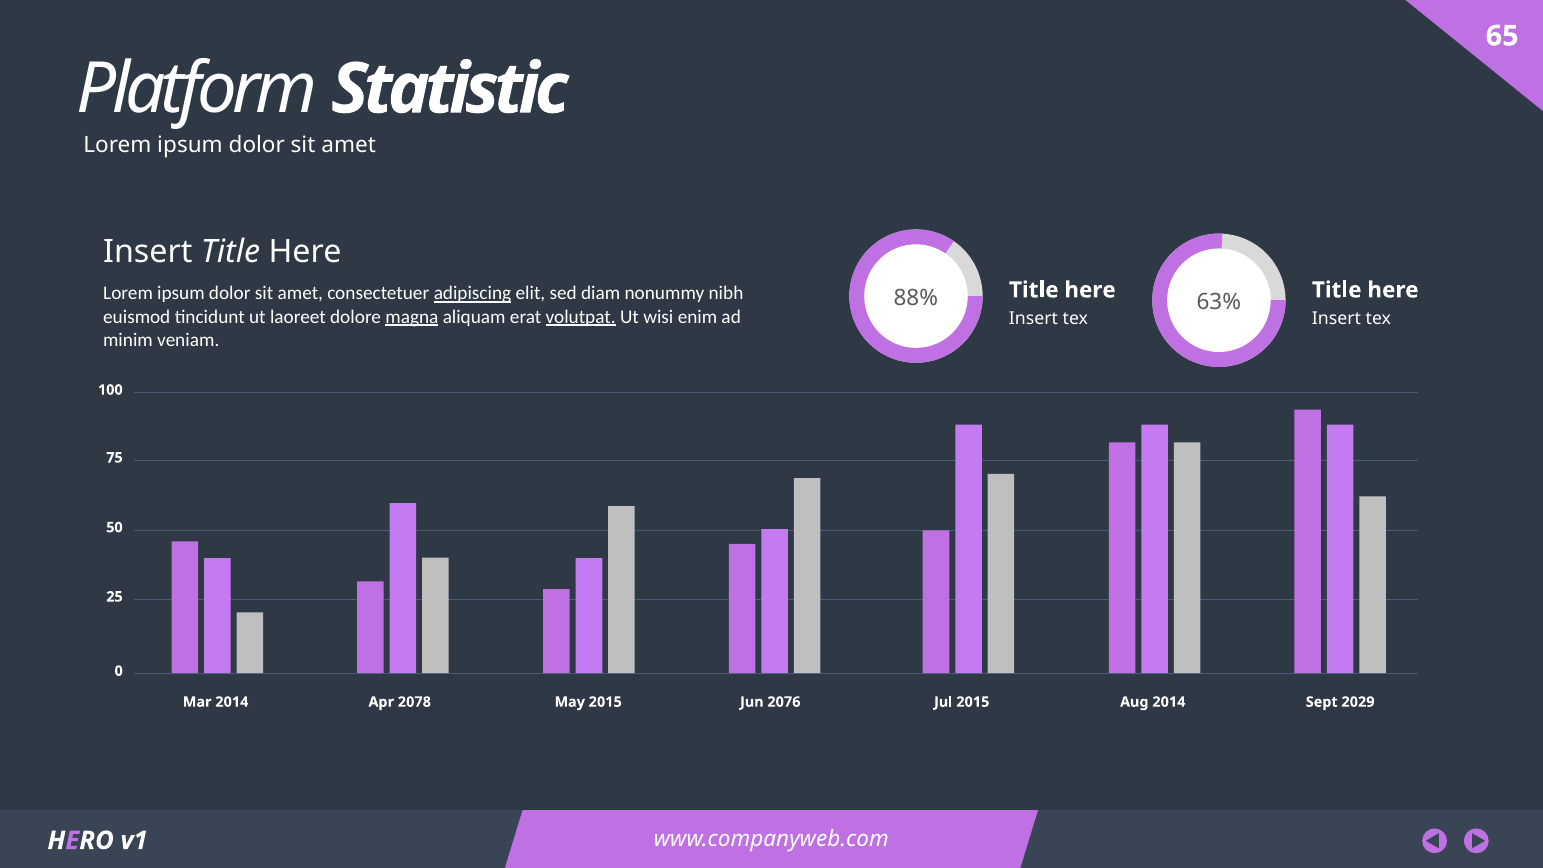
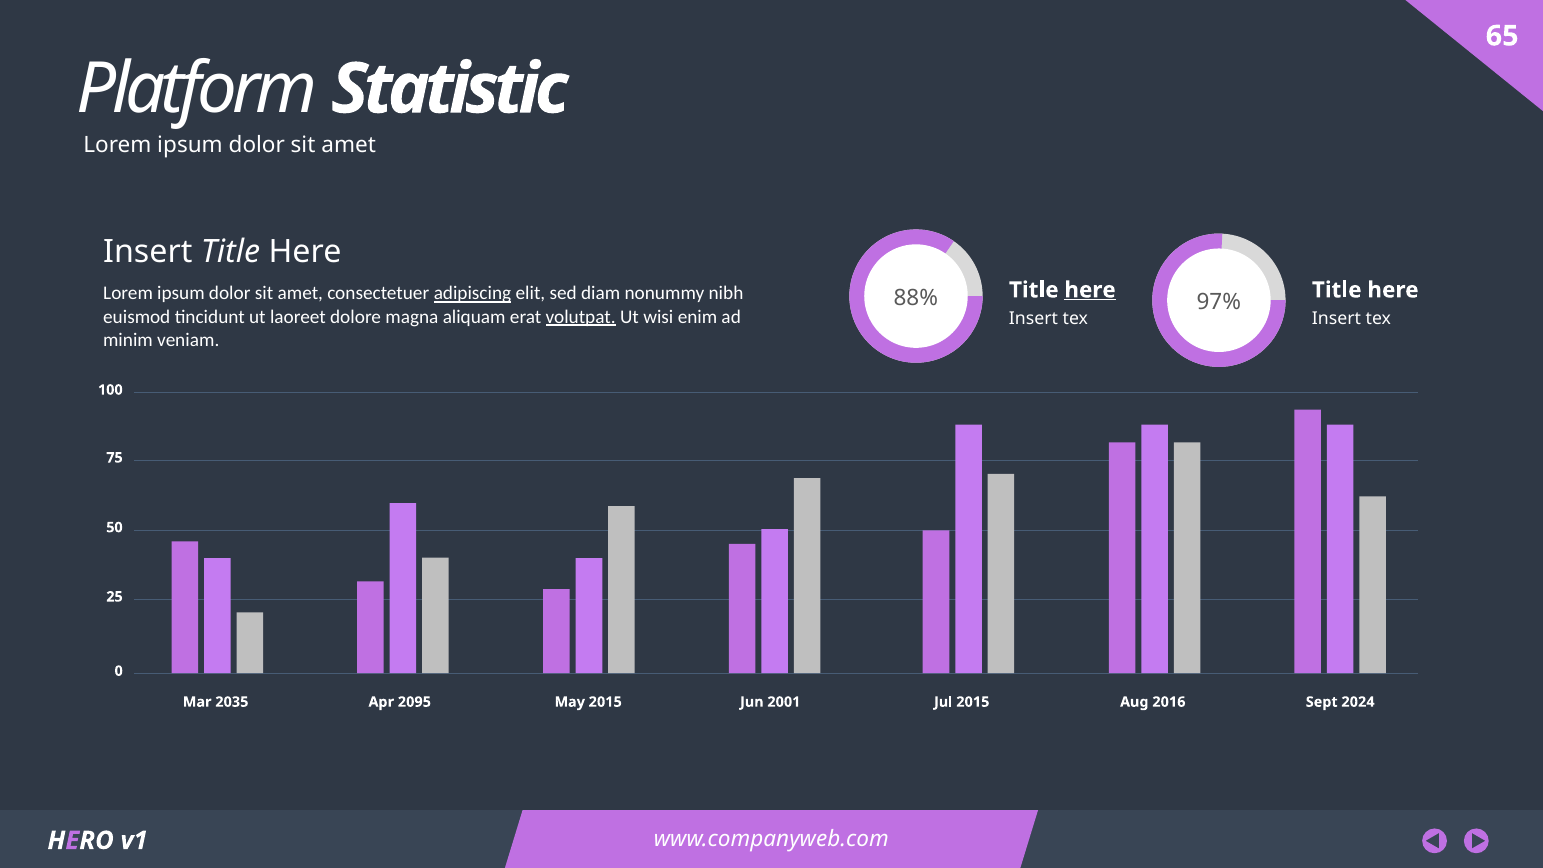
here at (1090, 290) underline: none -> present
63%: 63% -> 97%
magna underline: present -> none
Mar 2014: 2014 -> 2035
2078: 2078 -> 2095
2076: 2076 -> 2001
Aug 2014: 2014 -> 2016
2029: 2029 -> 2024
